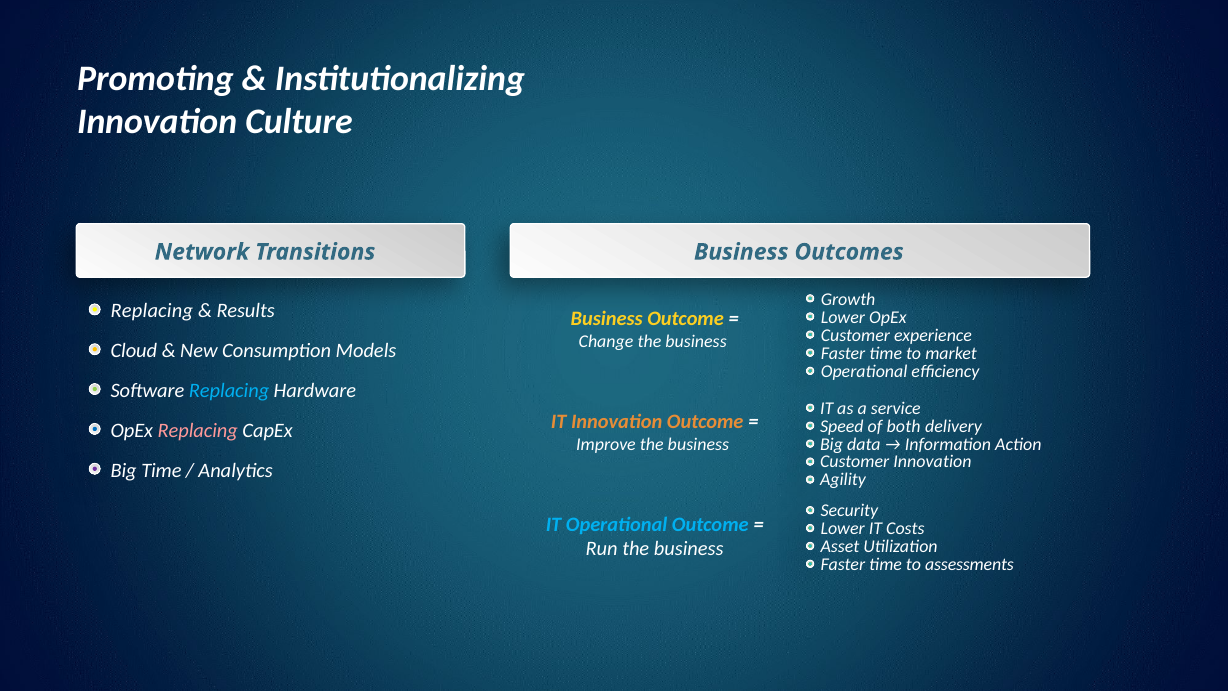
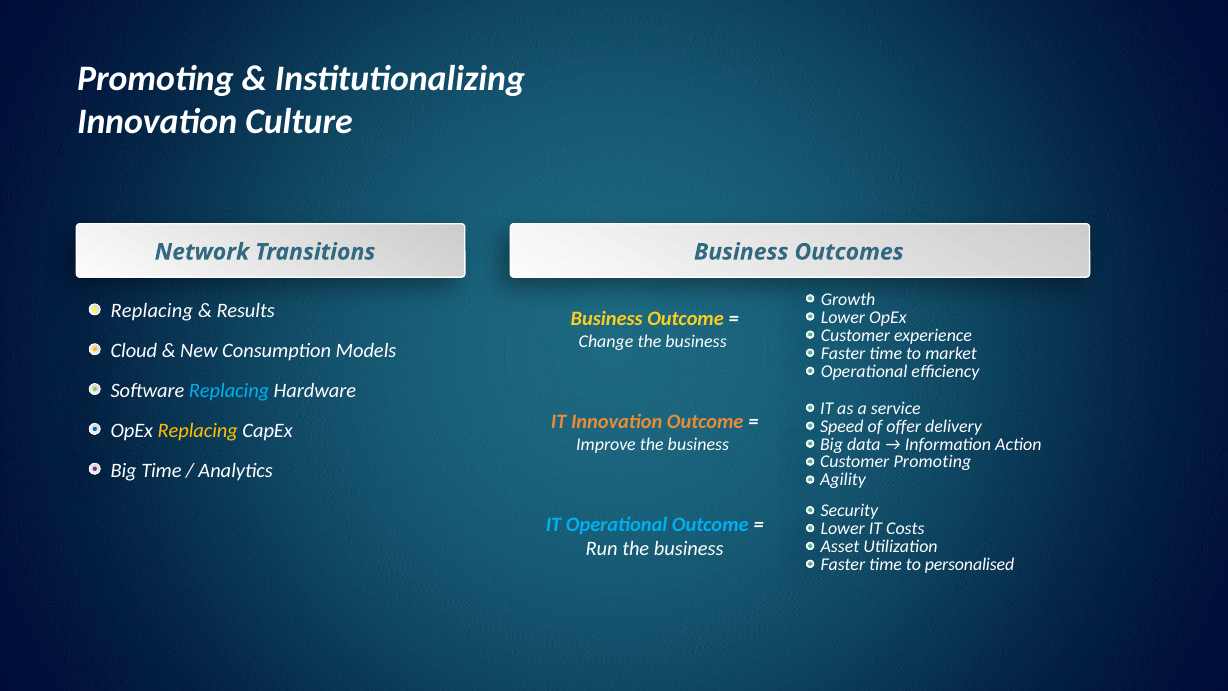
both: both -> offer
Replacing at (198, 430) colour: pink -> yellow
Innovation at (933, 462): Innovation -> Promoting
assessments: assessments -> personalised
